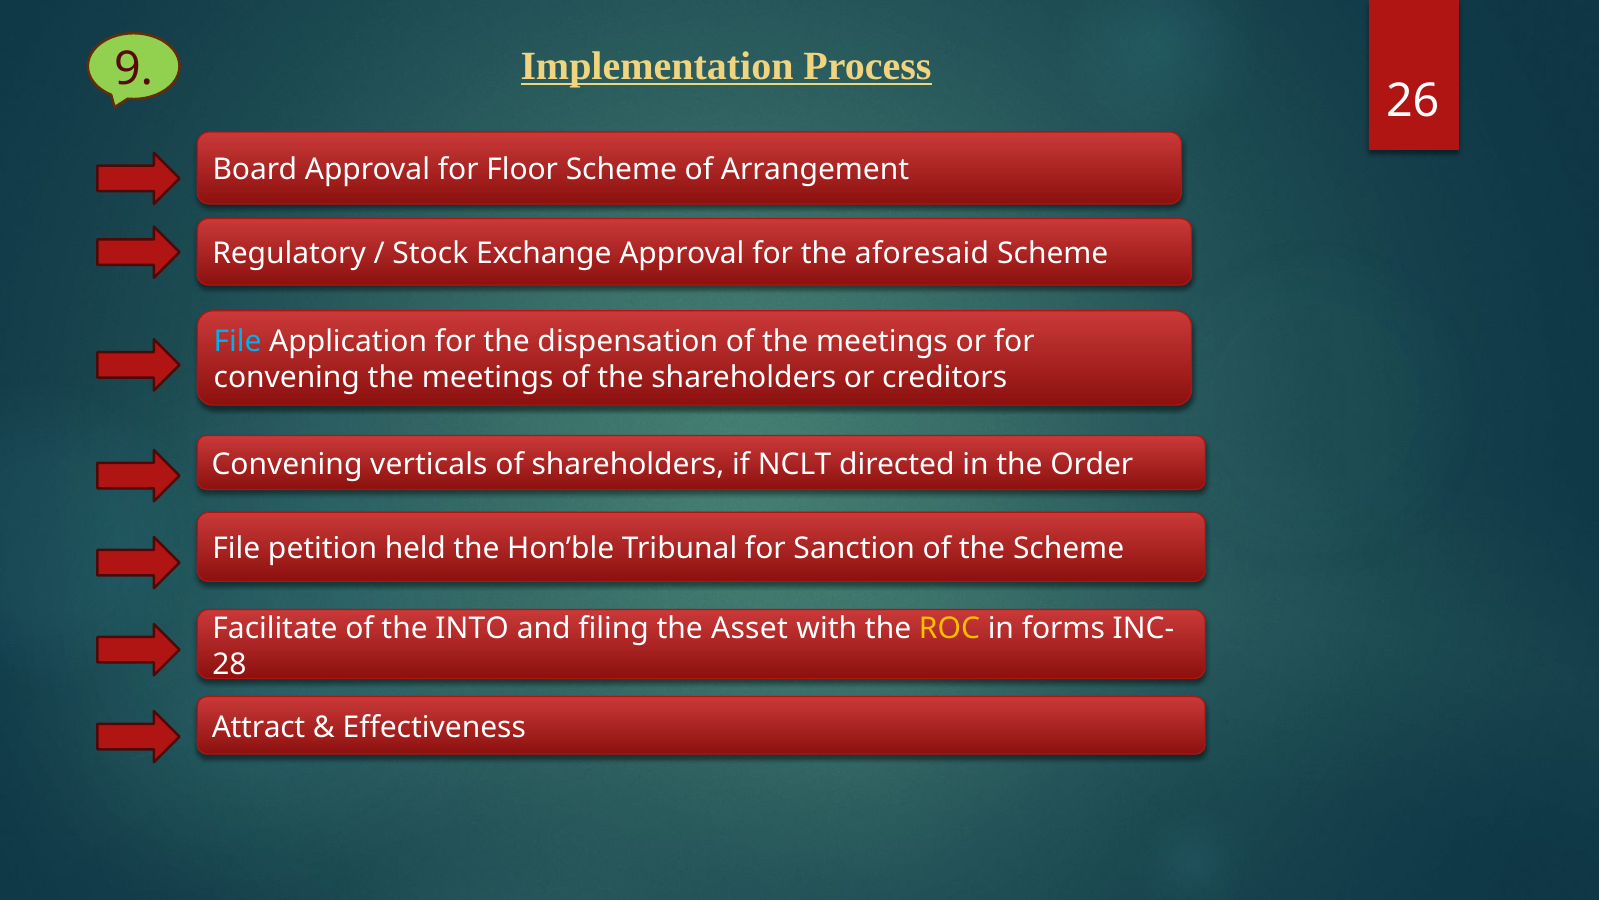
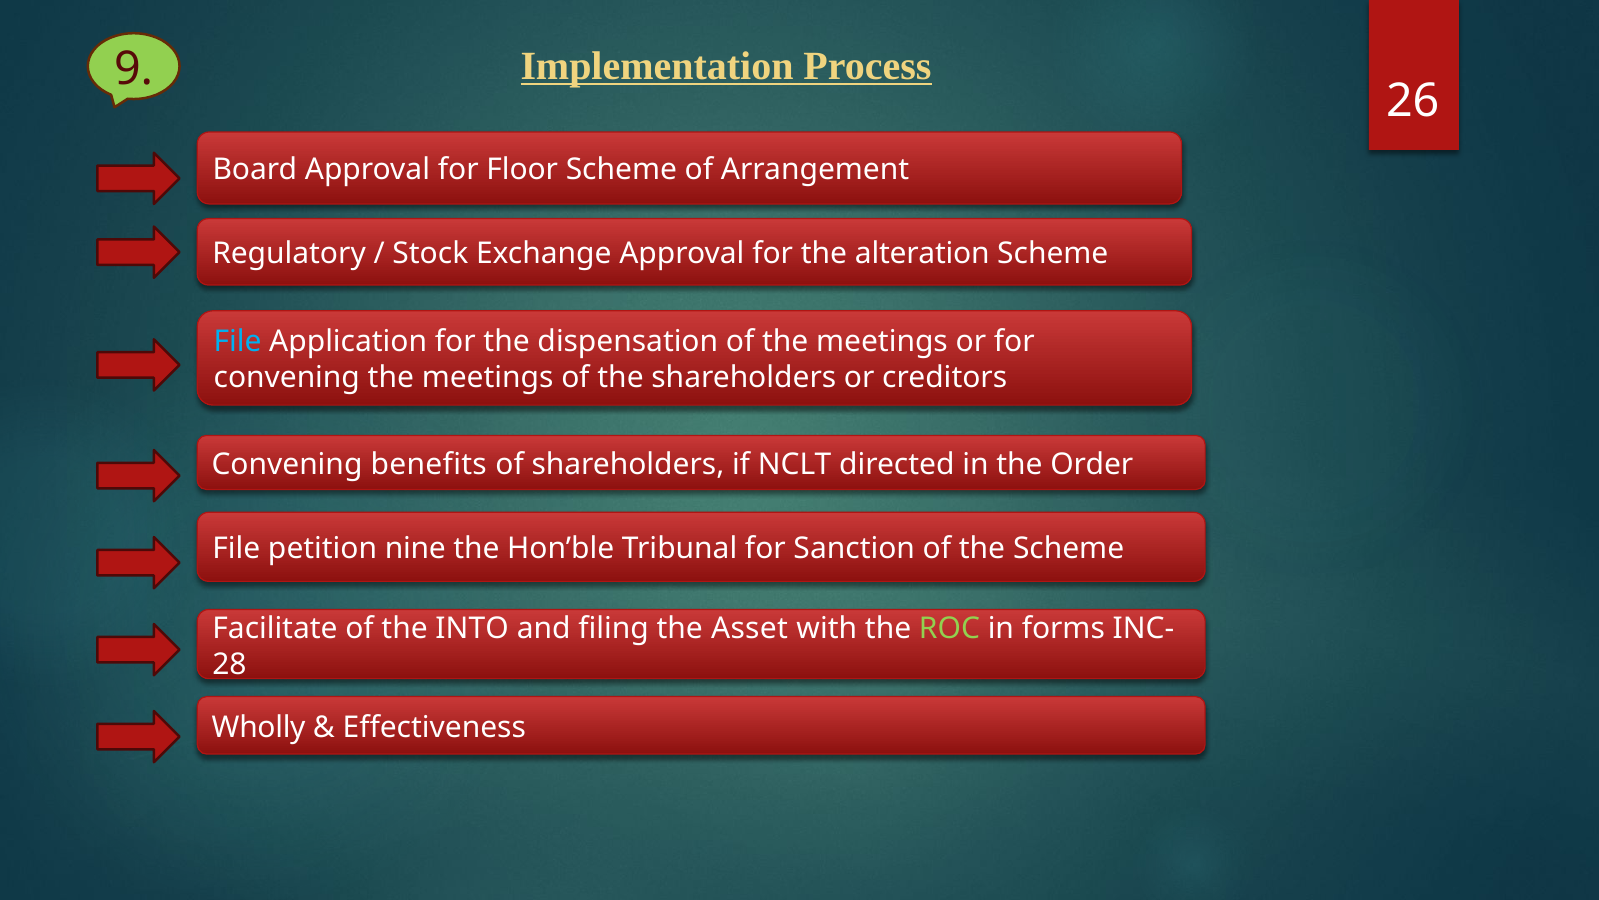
aforesaid: aforesaid -> alteration
verticals: verticals -> benefits
held: held -> nine
ROC colour: yellow -> light green
Attract: Attract -> Wholly
